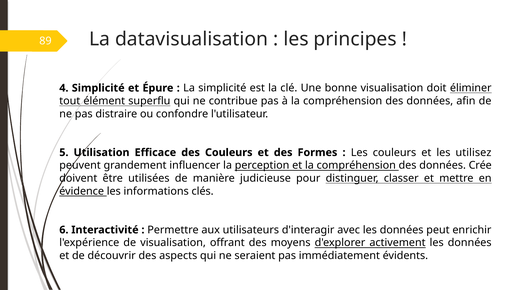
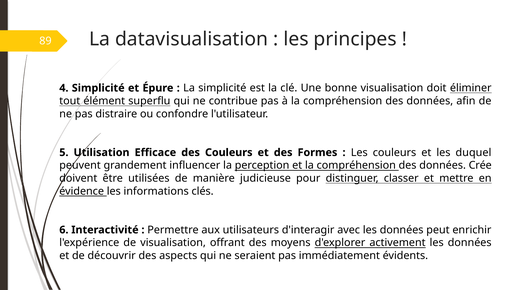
utilisez: utilisez -> duquel
